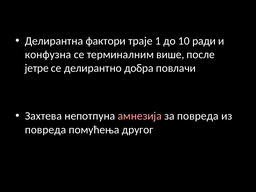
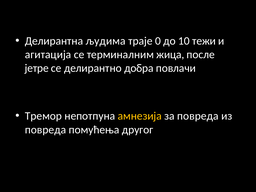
фактори: фактори -> људима
1: 1 -> 0
ради: ради -> тежи
конфузна: конфузна -> агитација
више: више -> жица
Захтева: Захтева -> Тремор
амнезија colour: pink -> yellow
